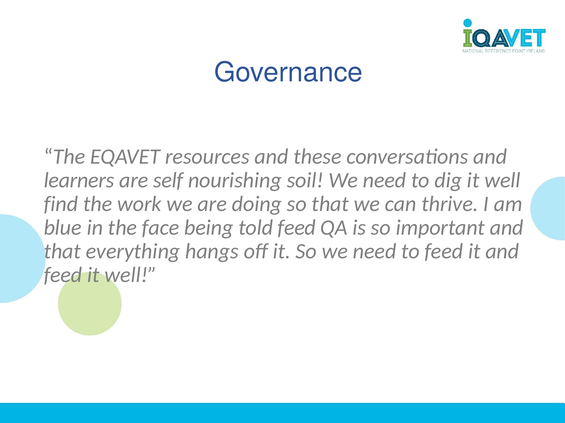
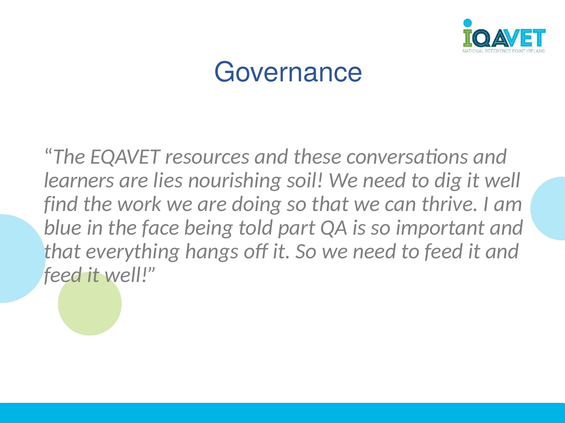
self: self -> lies
told feed: feed -> part
